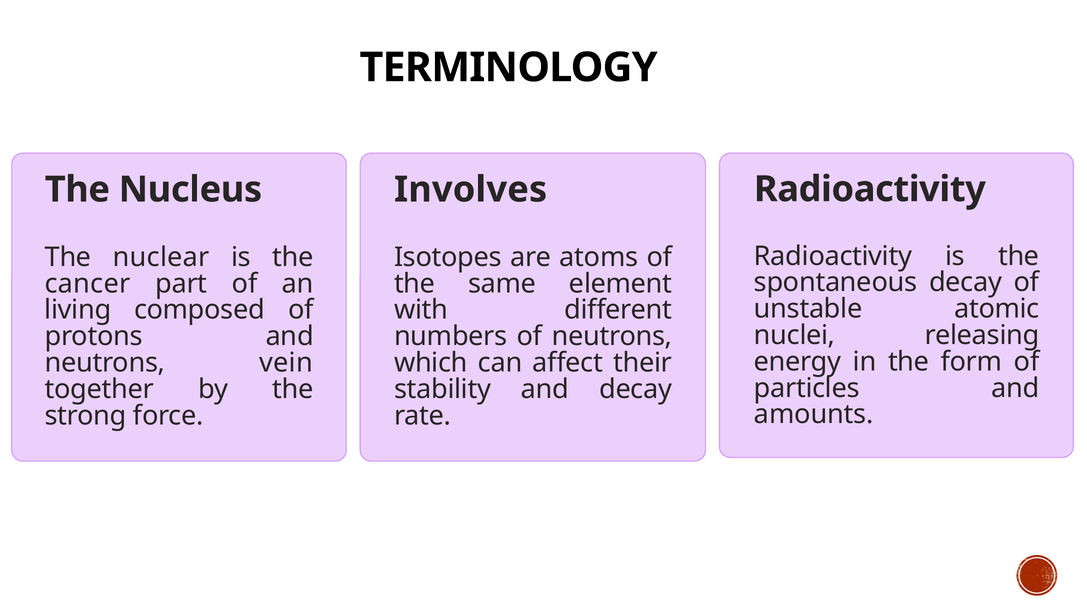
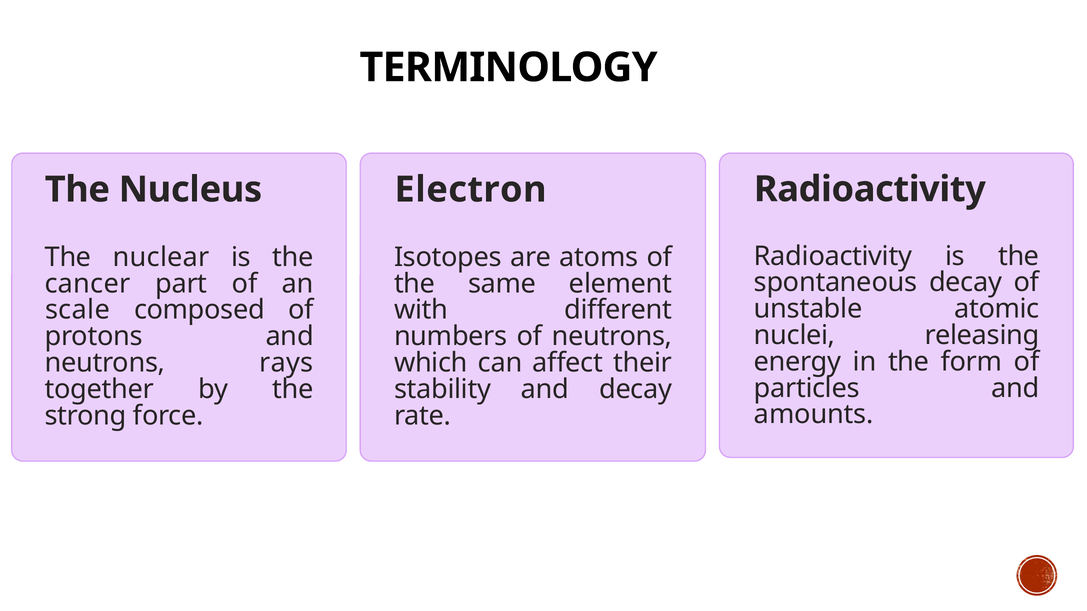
Involves: Involves -> Electron
living: living -> scale
vein: vein -> rays
